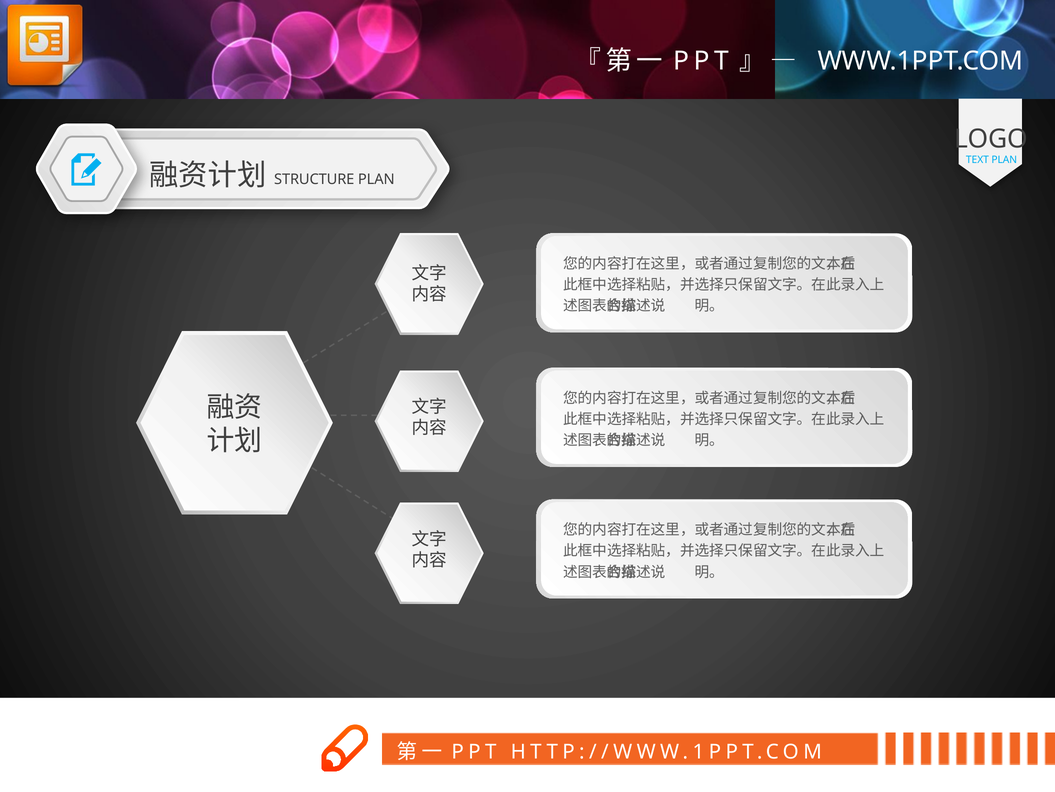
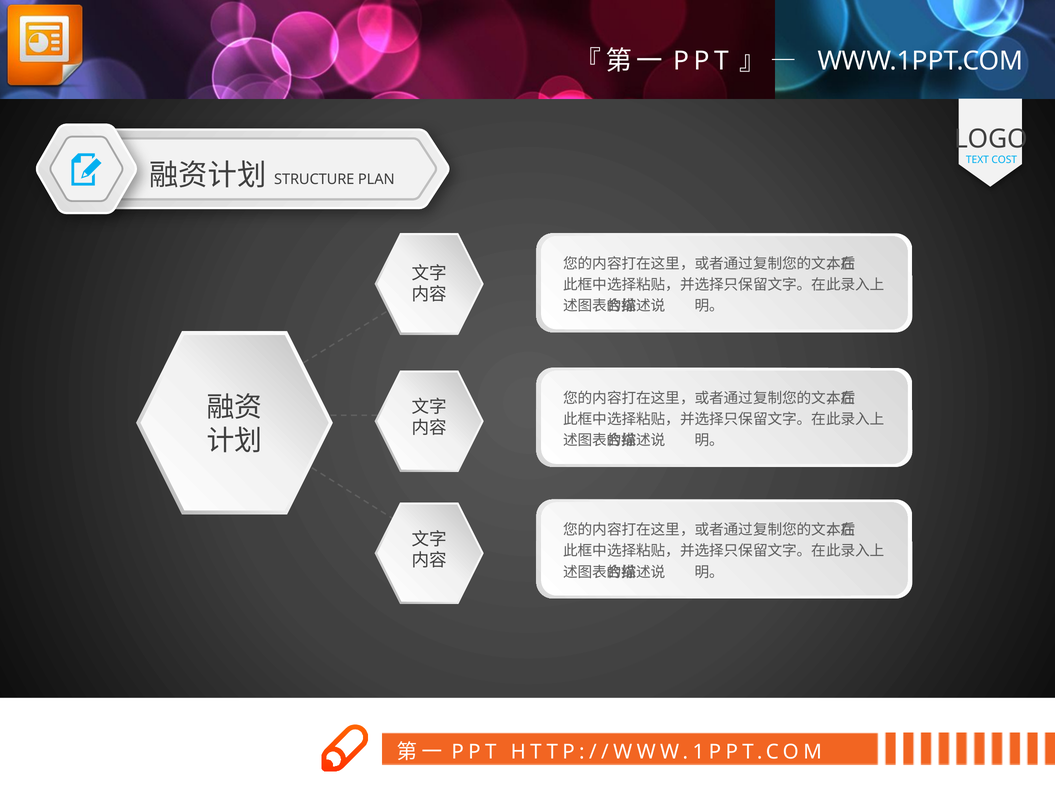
TEXT PLAN: PLAN -> COST
